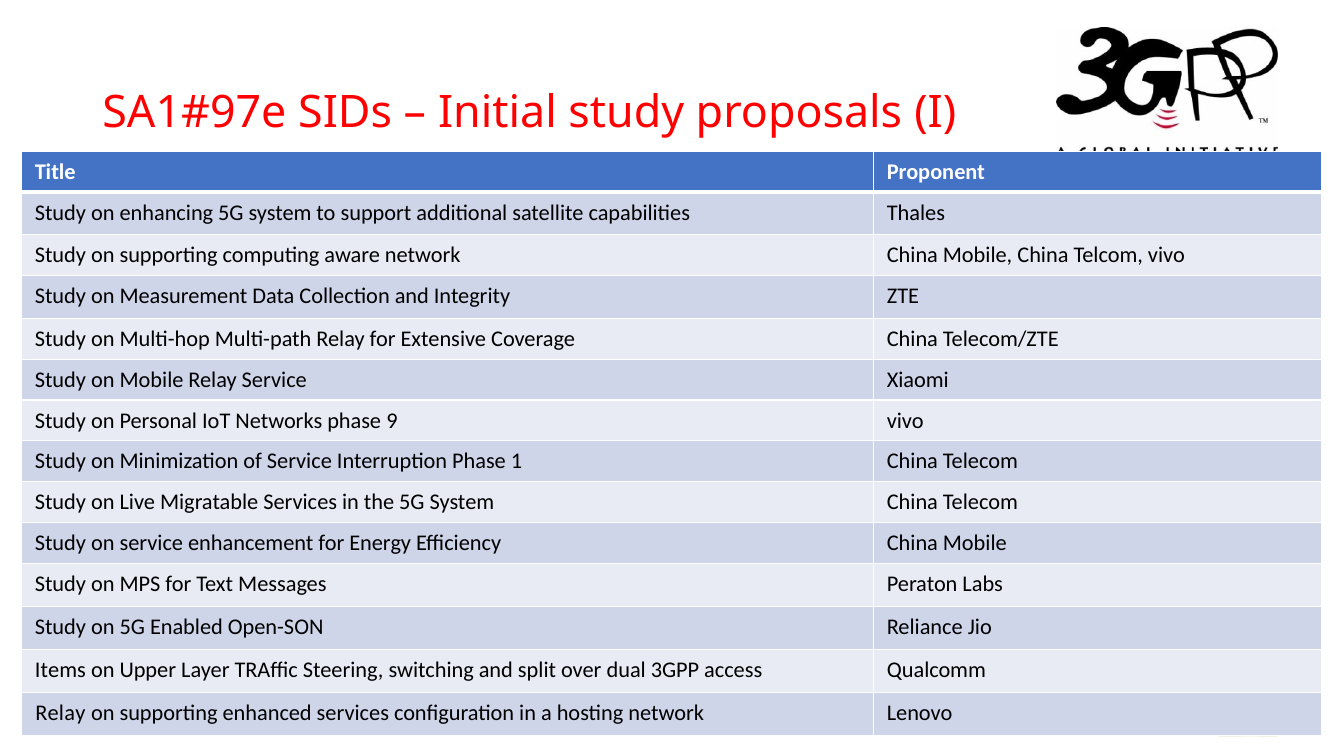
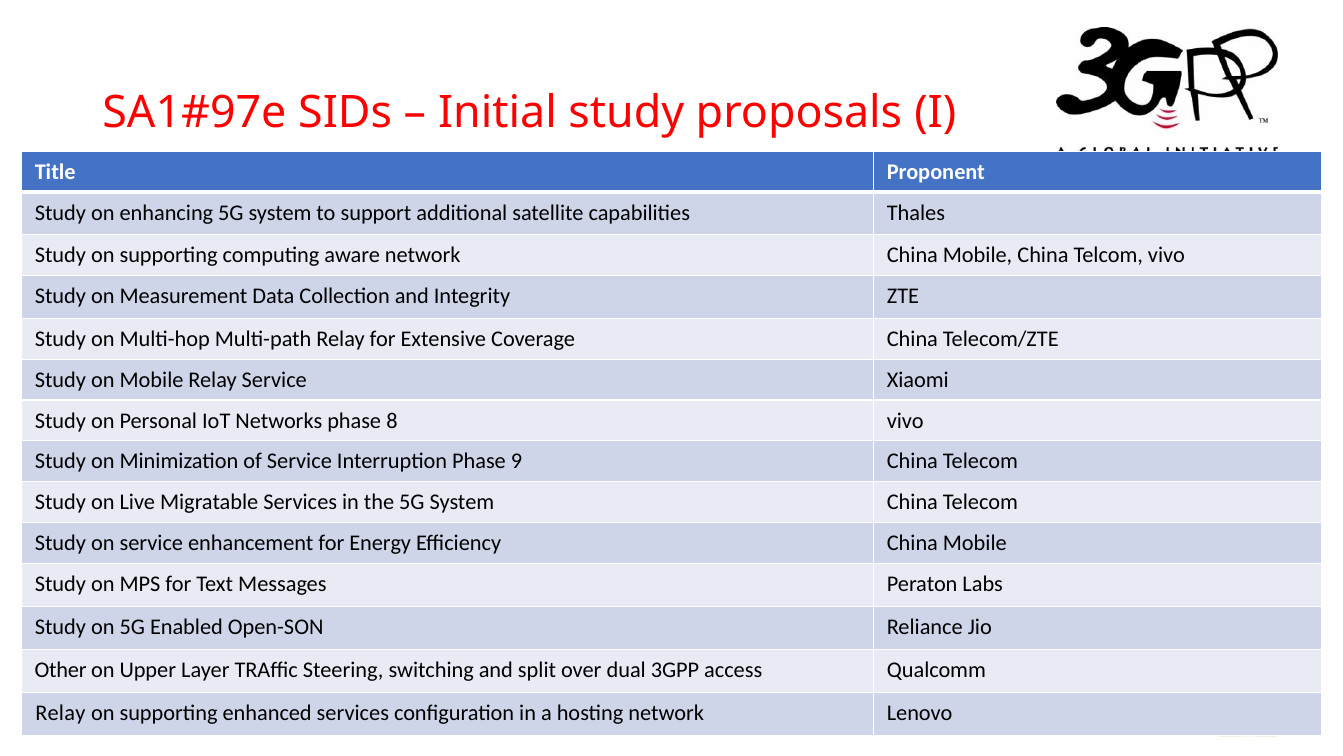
9: 9 -> 8
1: 1 -> 9
Items: Items -> Other
